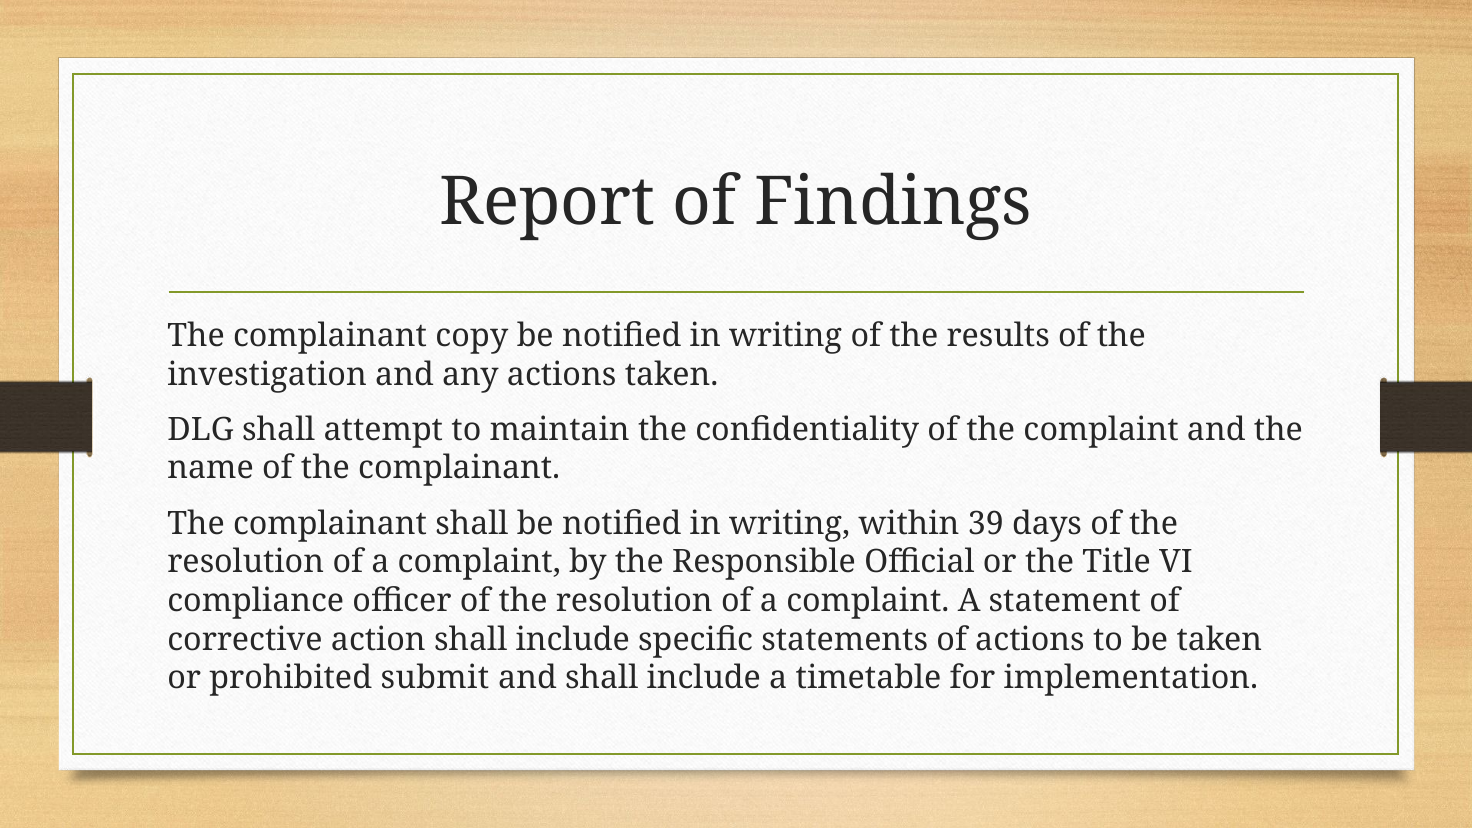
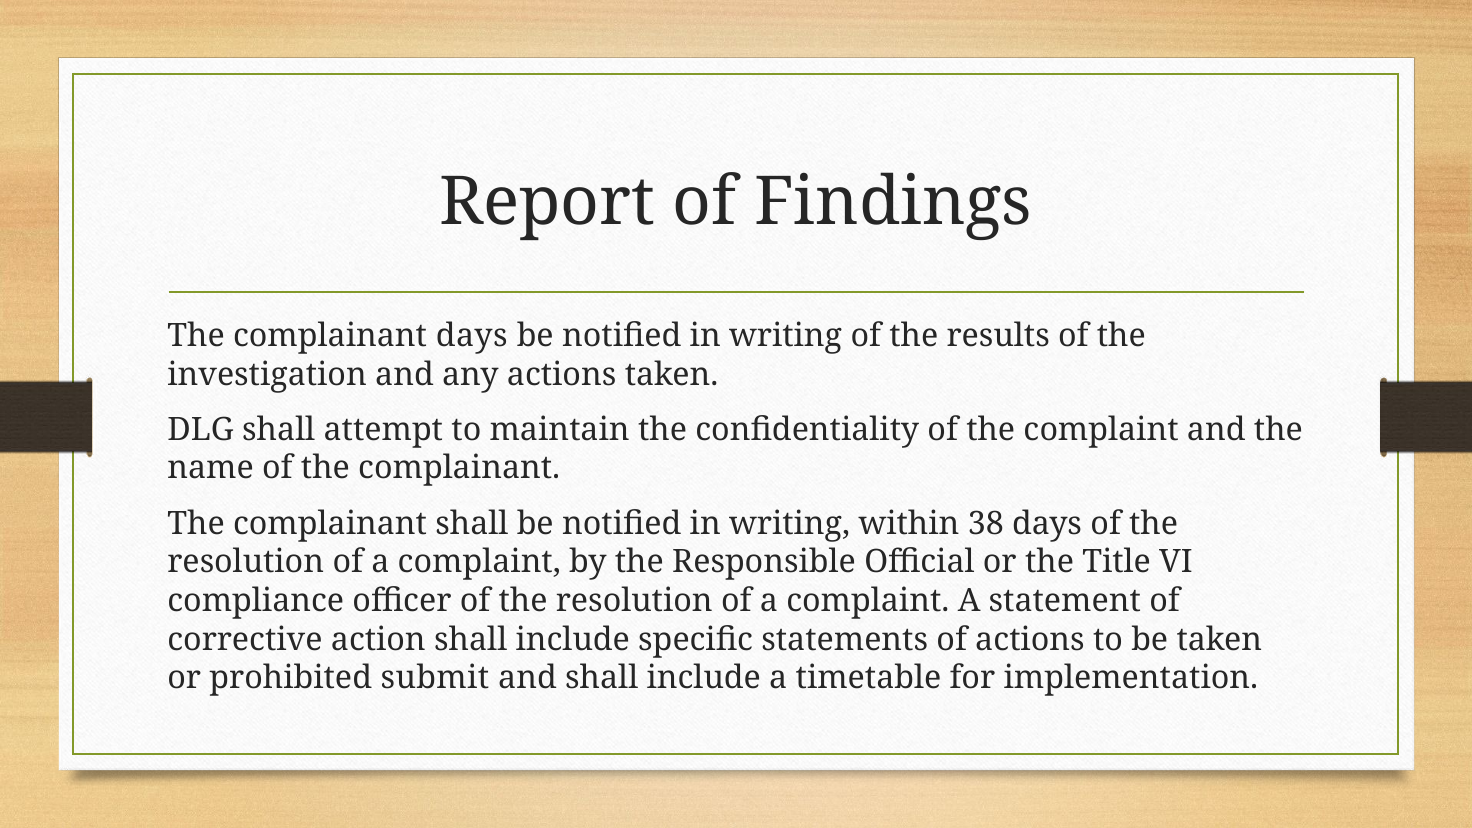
complainant copy: copy -> days
39: 39 -> 38
